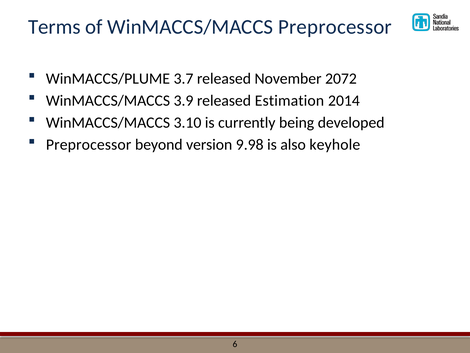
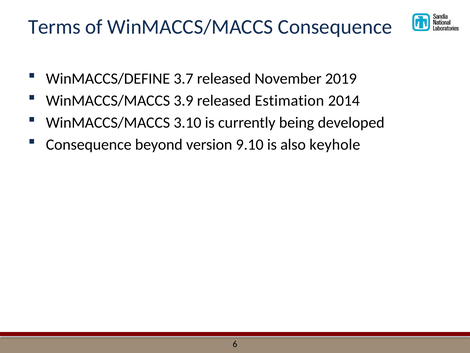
WinMACCS/MACCS Preprocessor: Preprocessor -> Consequence
WinMACCS/PLUME: WinMACCS/PLUME -> WinMACCS/DEFINE
2072: 2072 -> 2019
Preprocessor at (89, 144): Preprocessor -> Consequence
9.98: 9.98 -> 9.10
